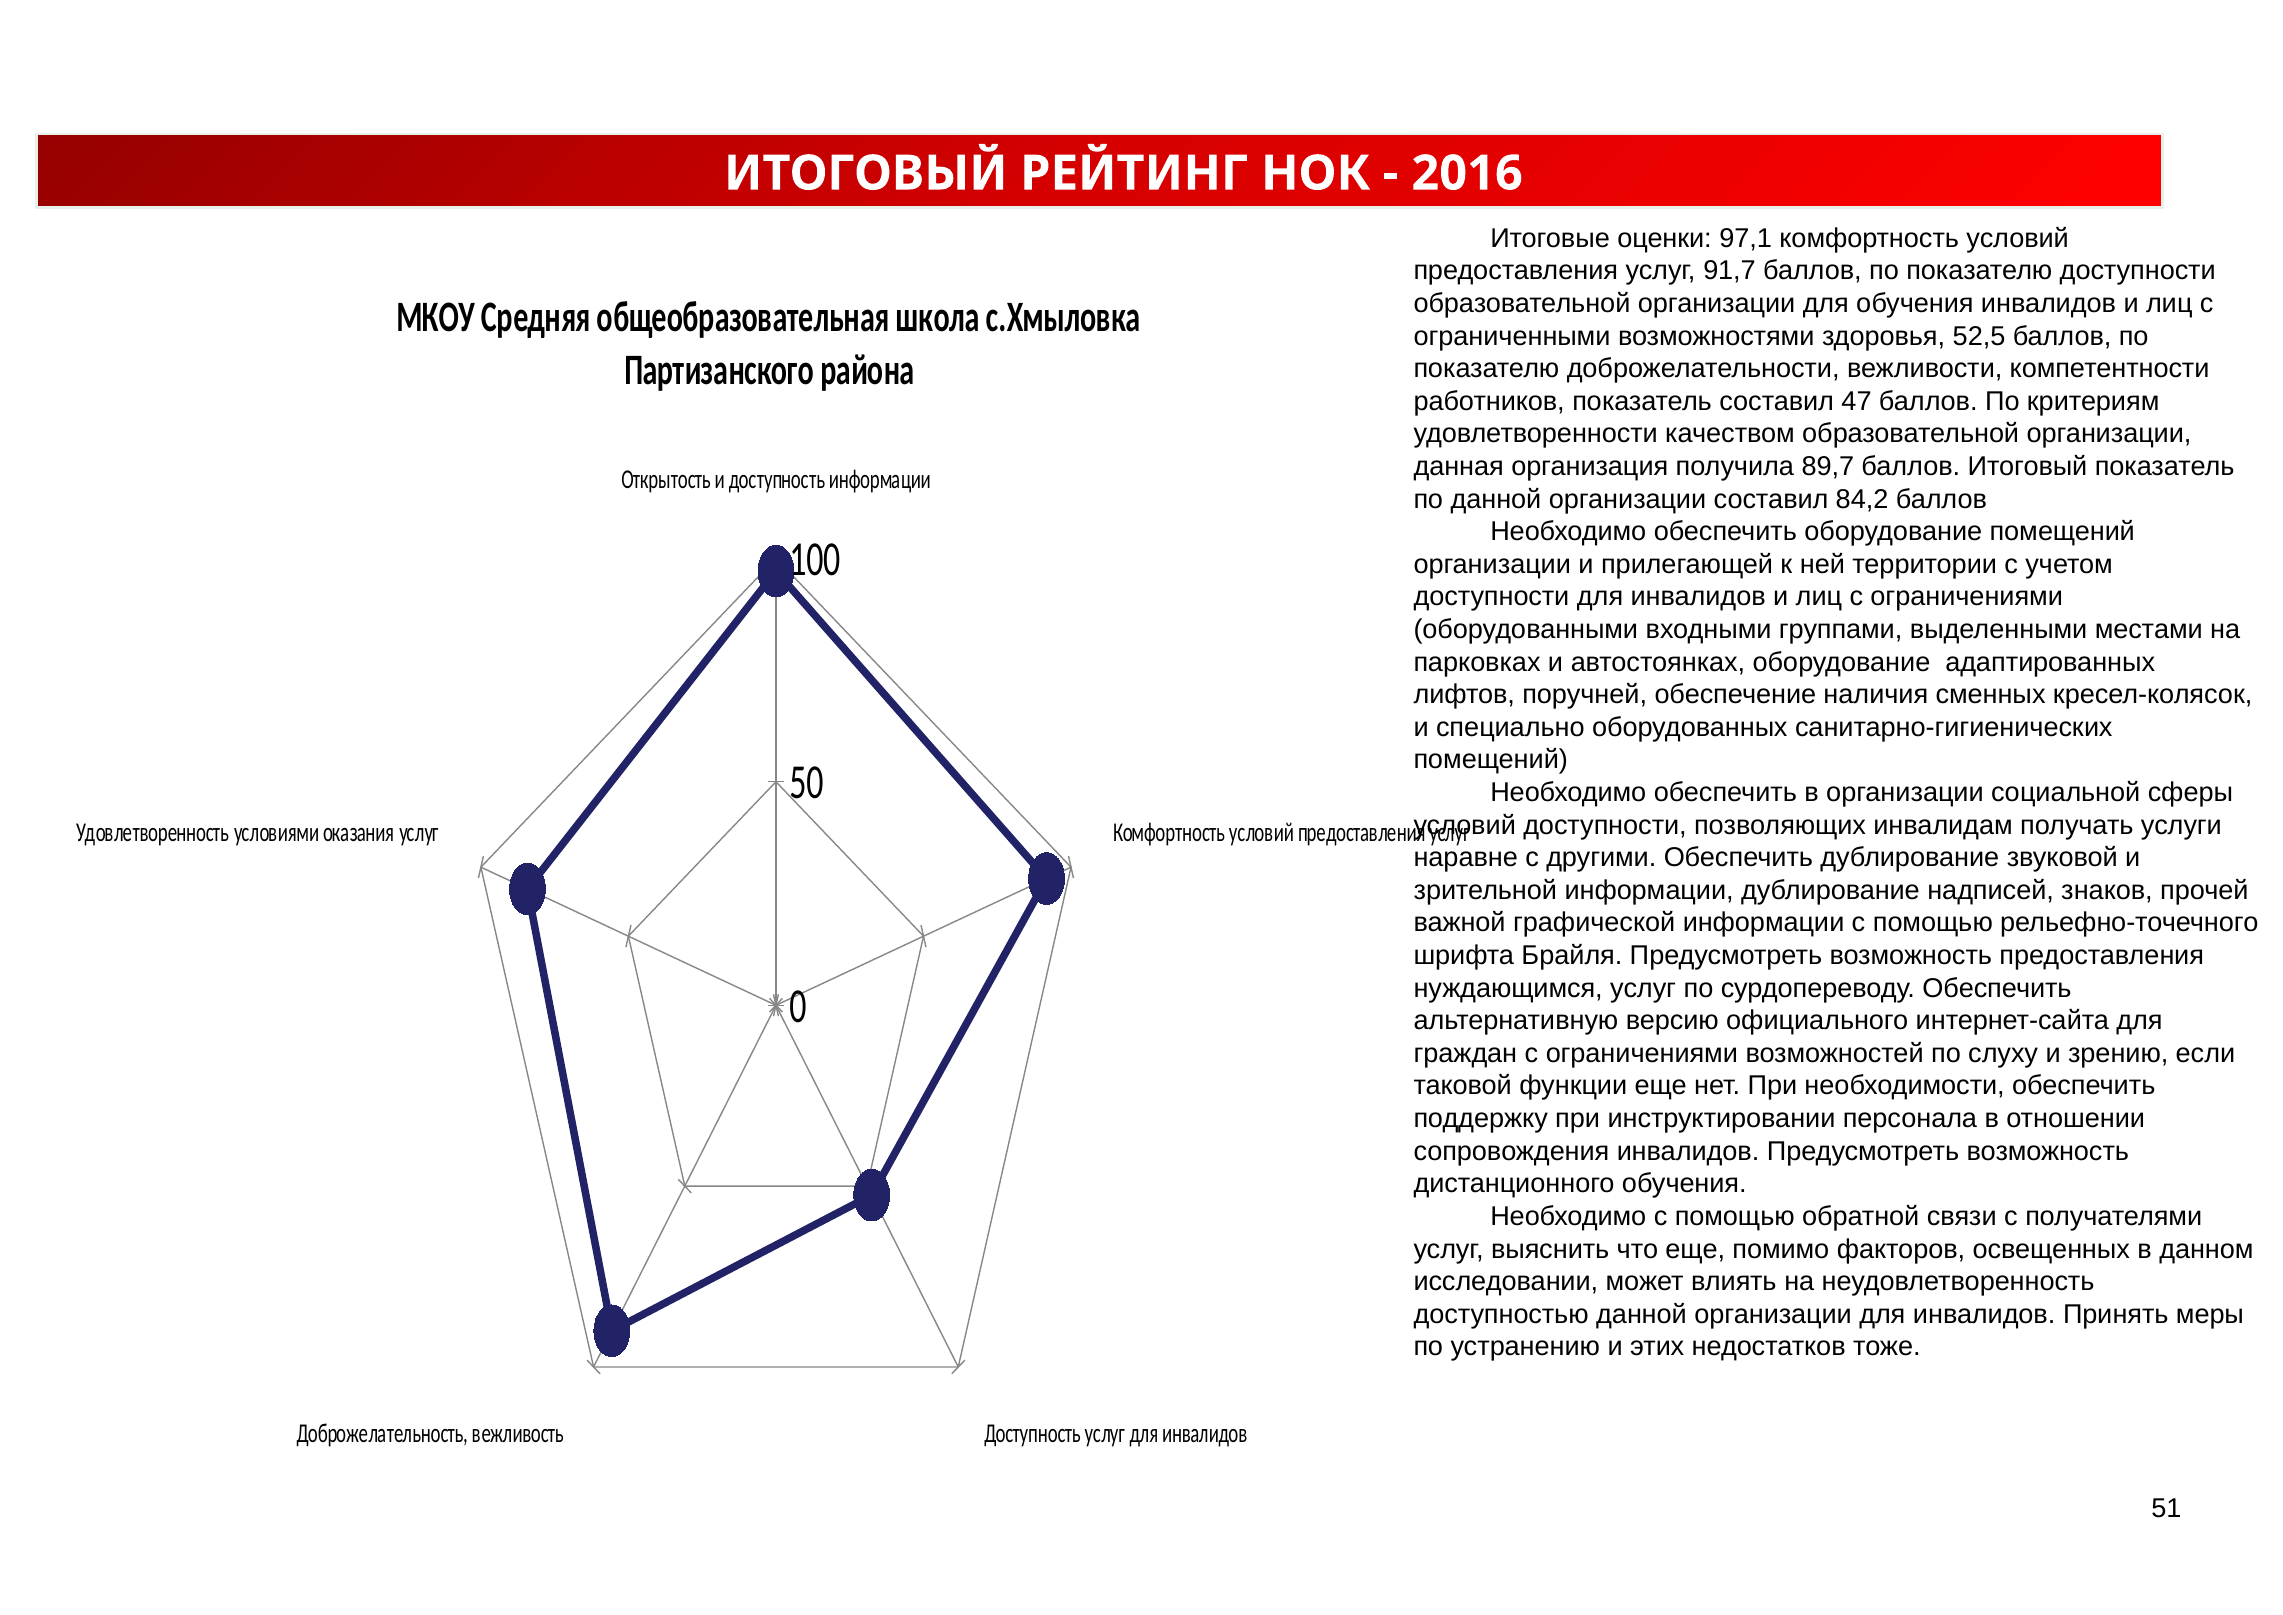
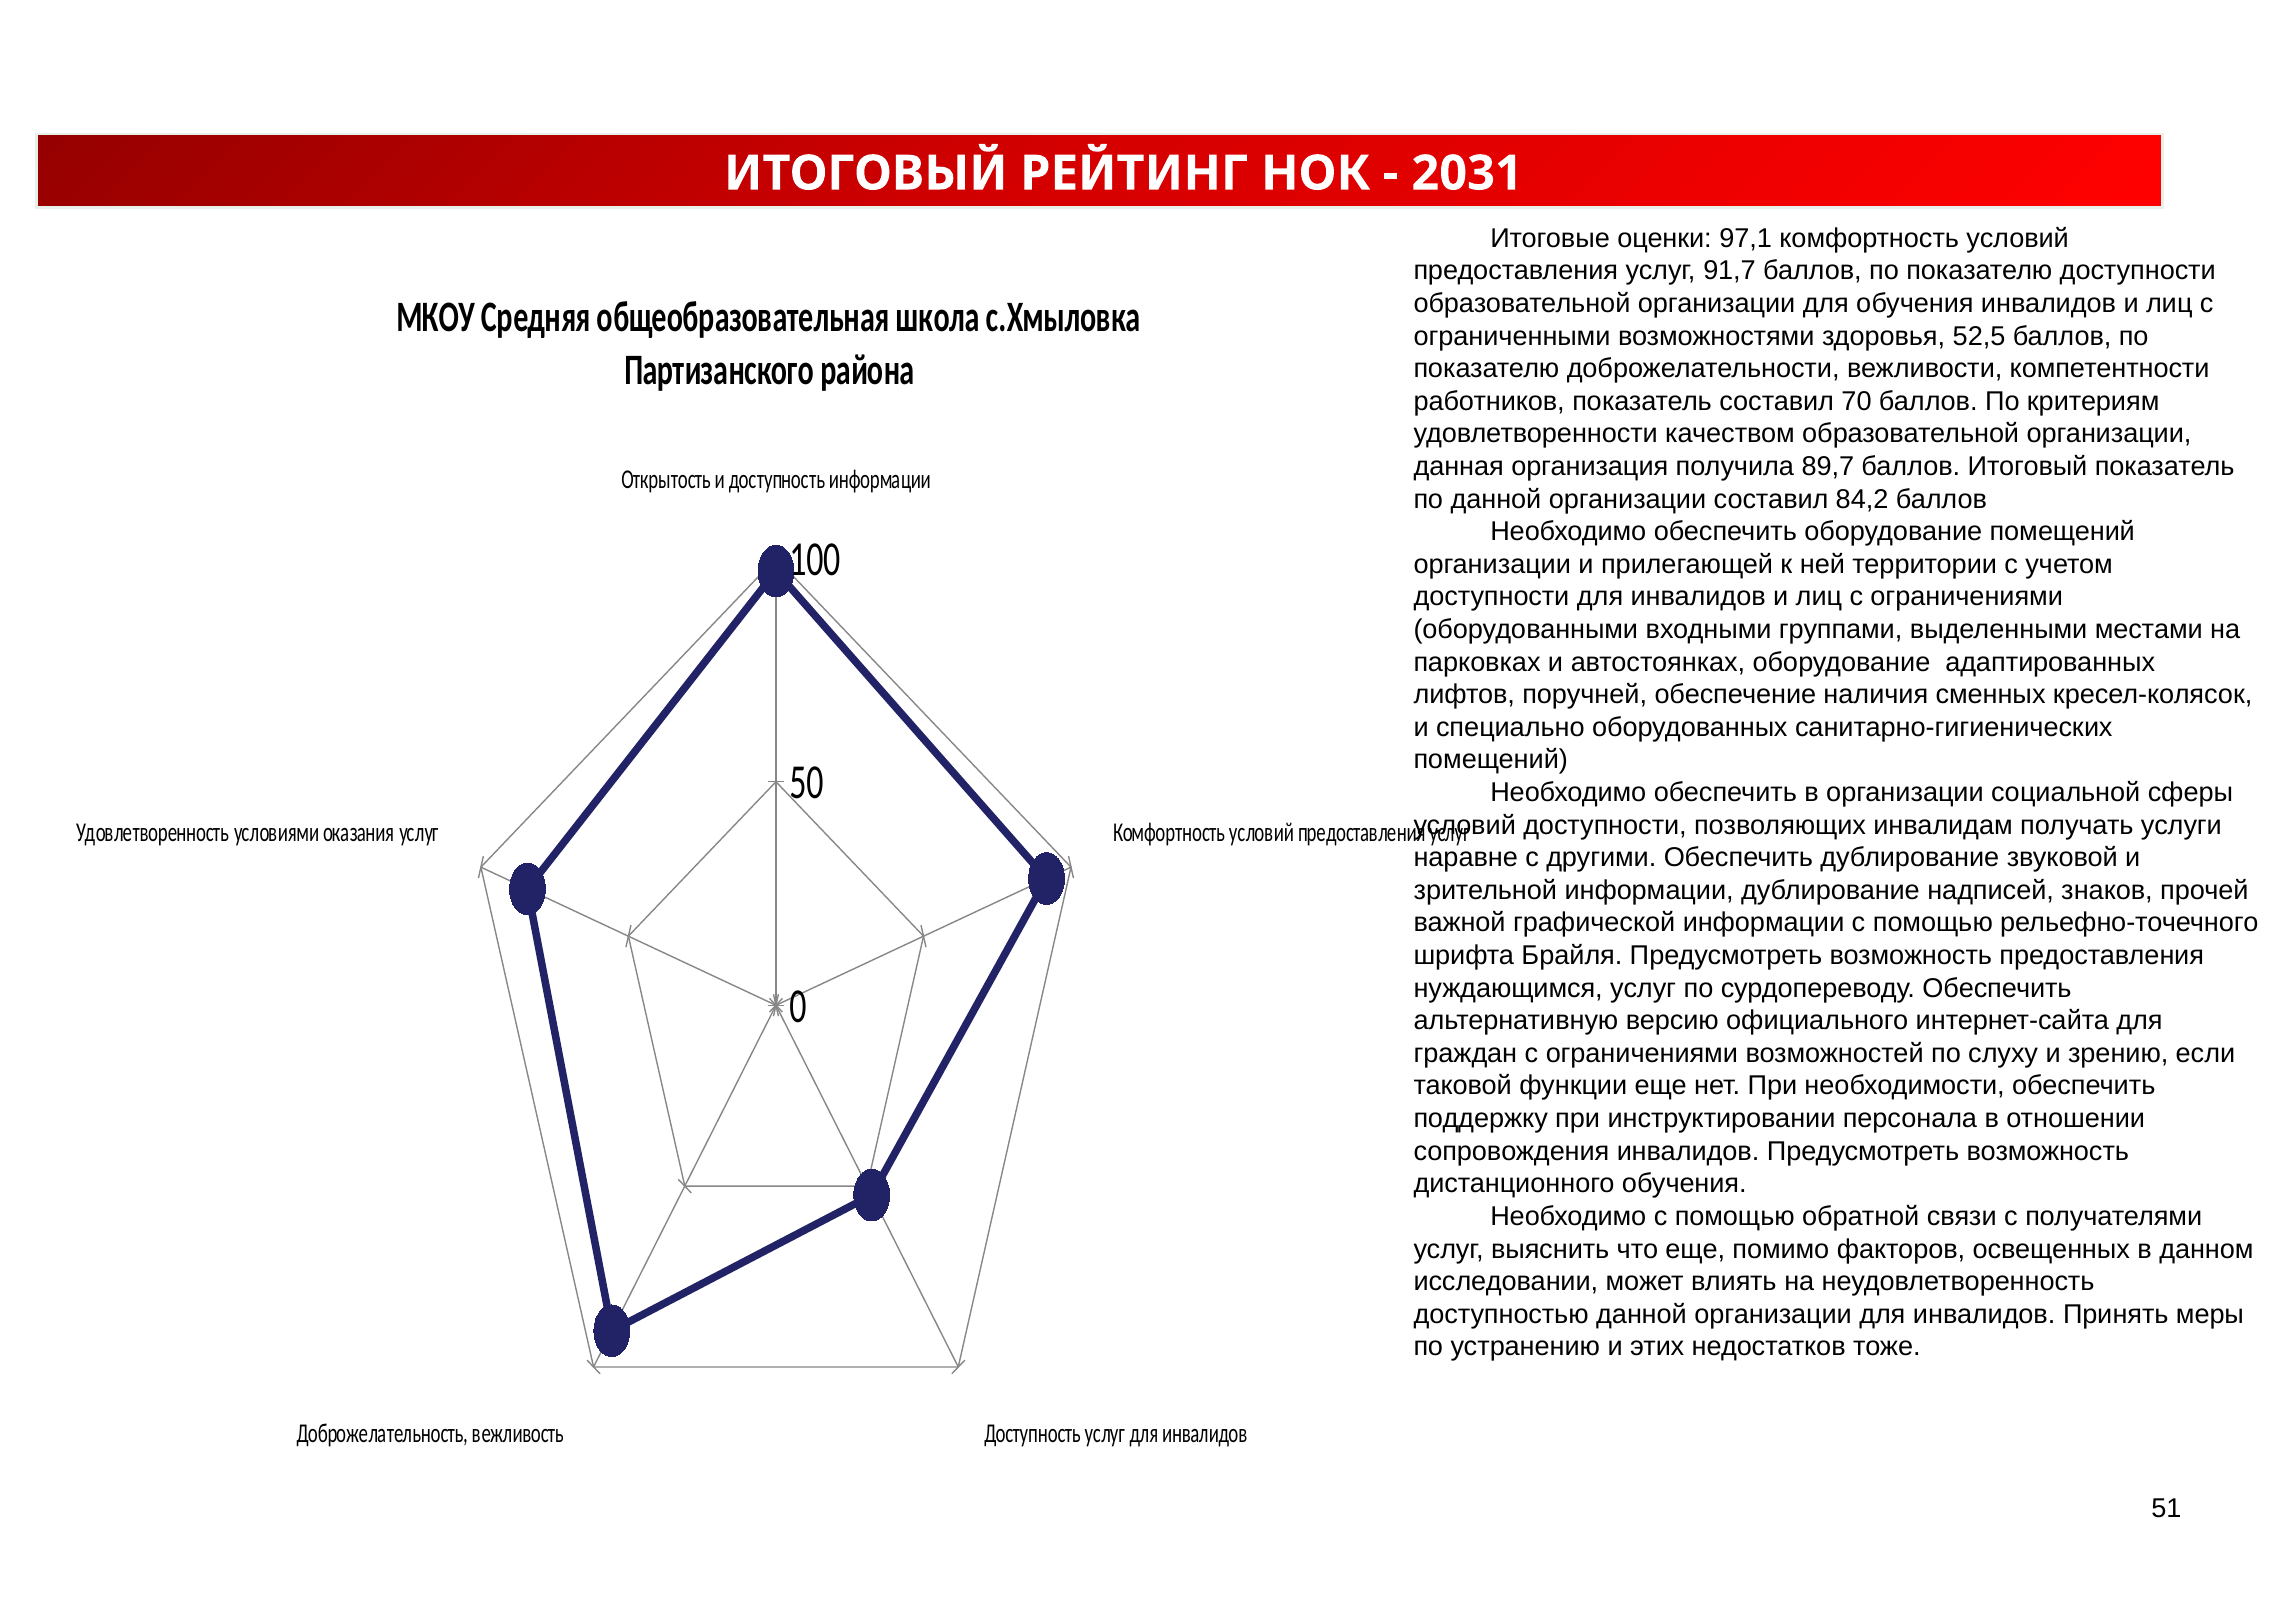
2016: 2016 -> 2031
47: 47 -> 70
